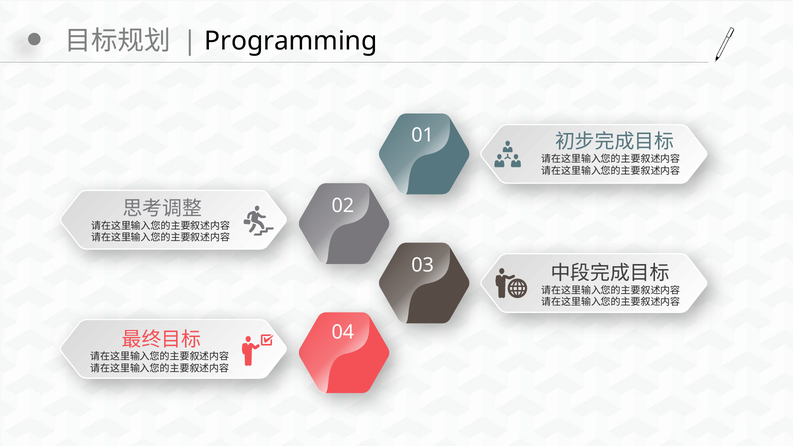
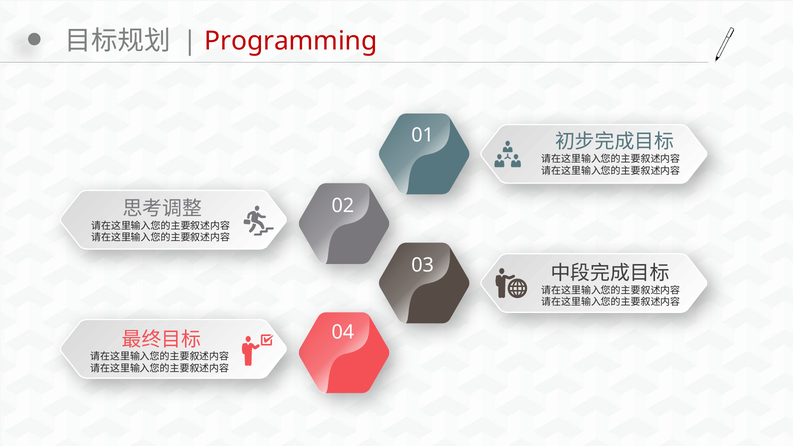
Programming colour: black -> red
